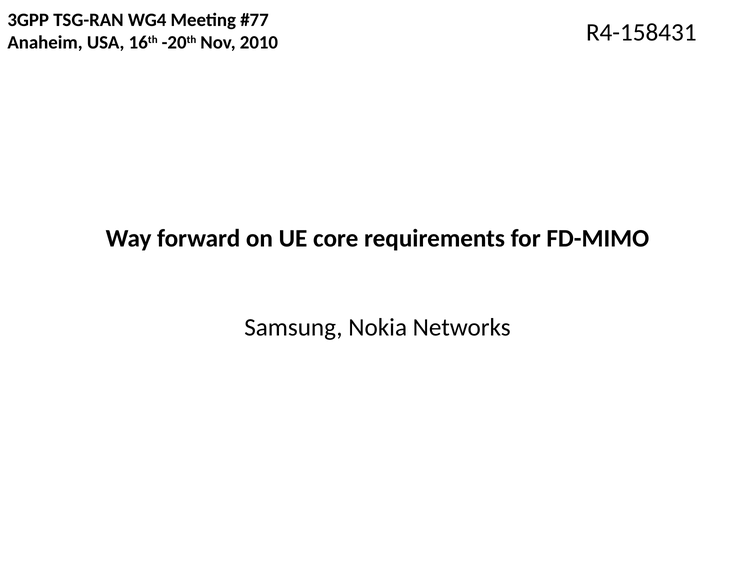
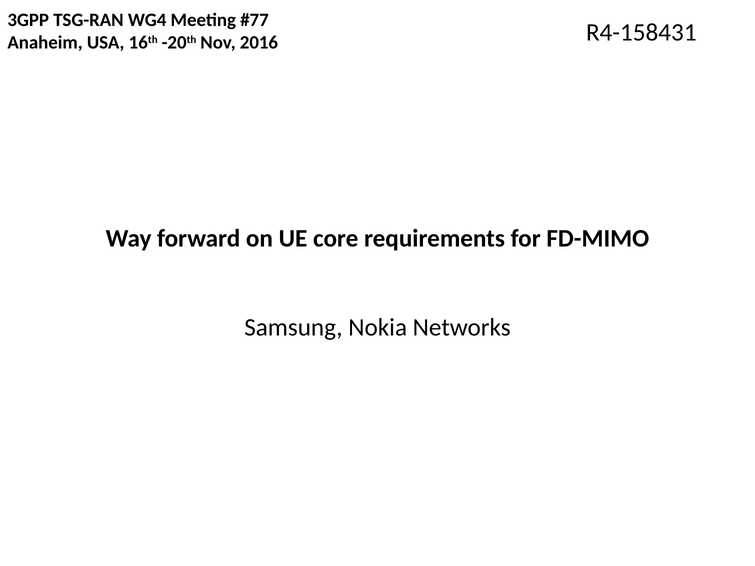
2010: 2010 -> 2016
